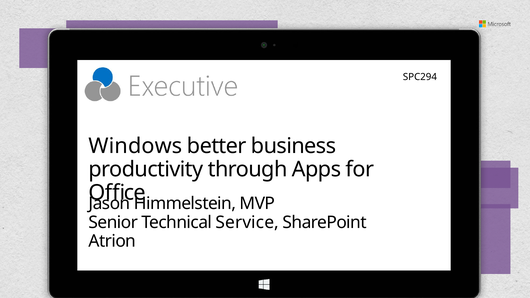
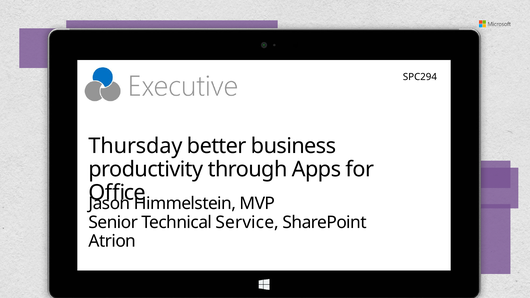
Windows: Windows -> Thursday
